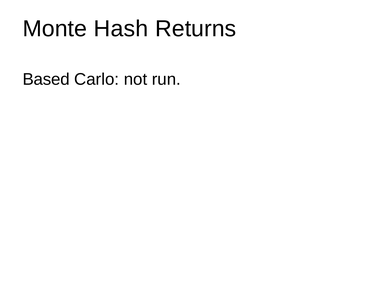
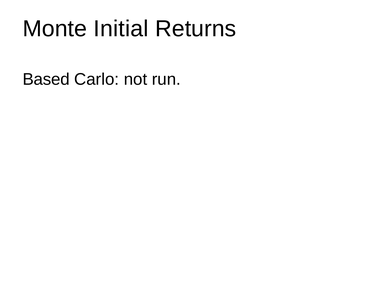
Hash: Hash -> Initial
